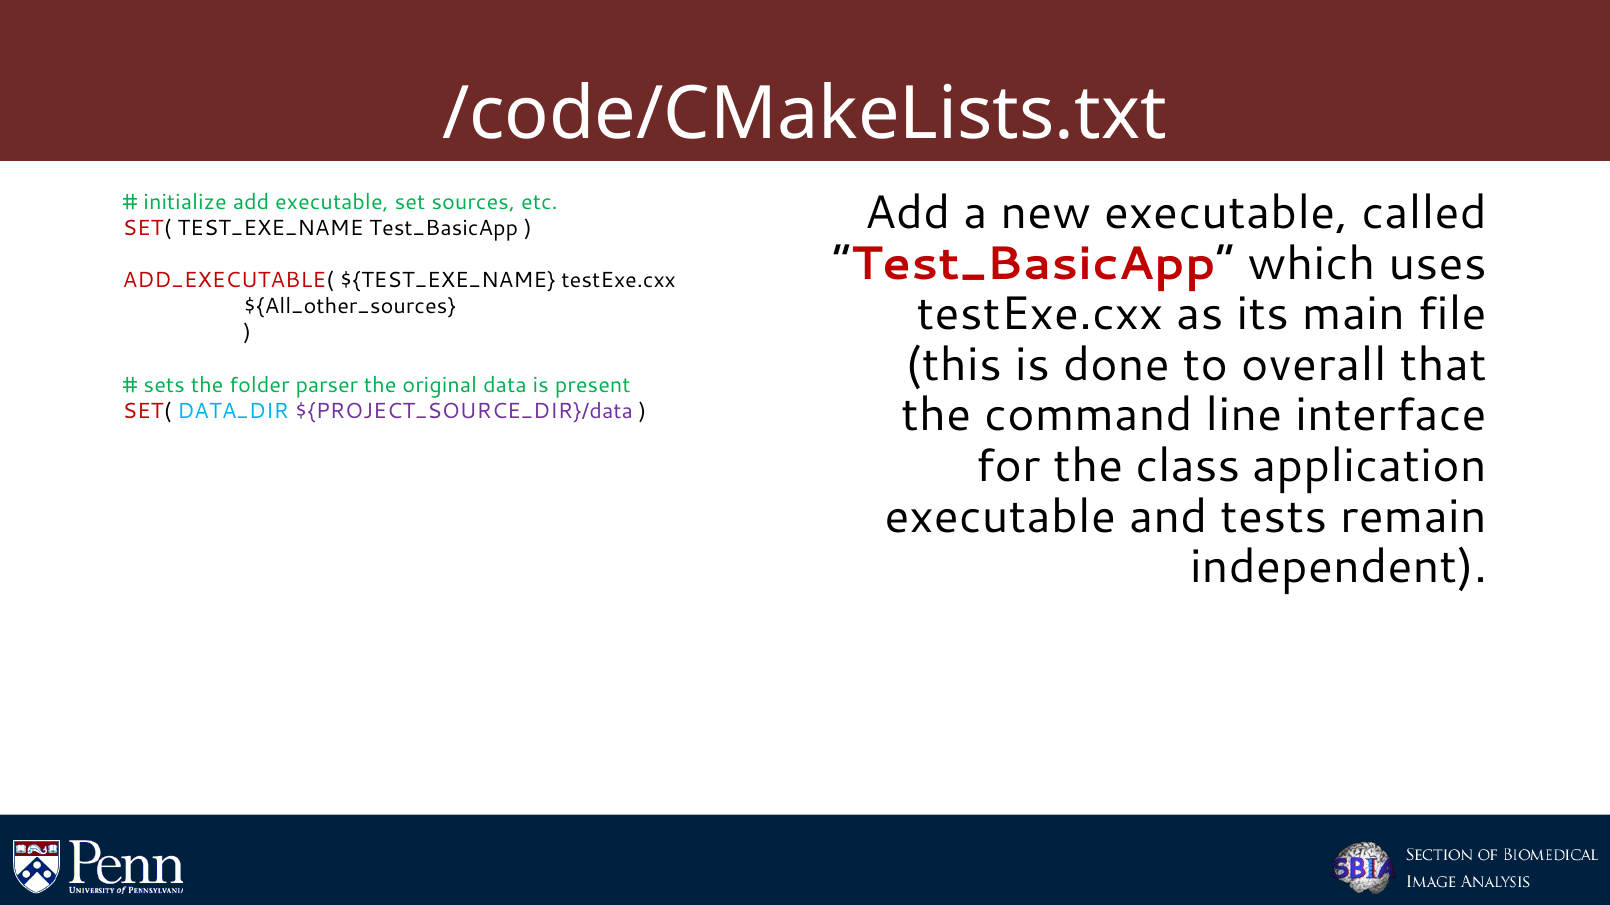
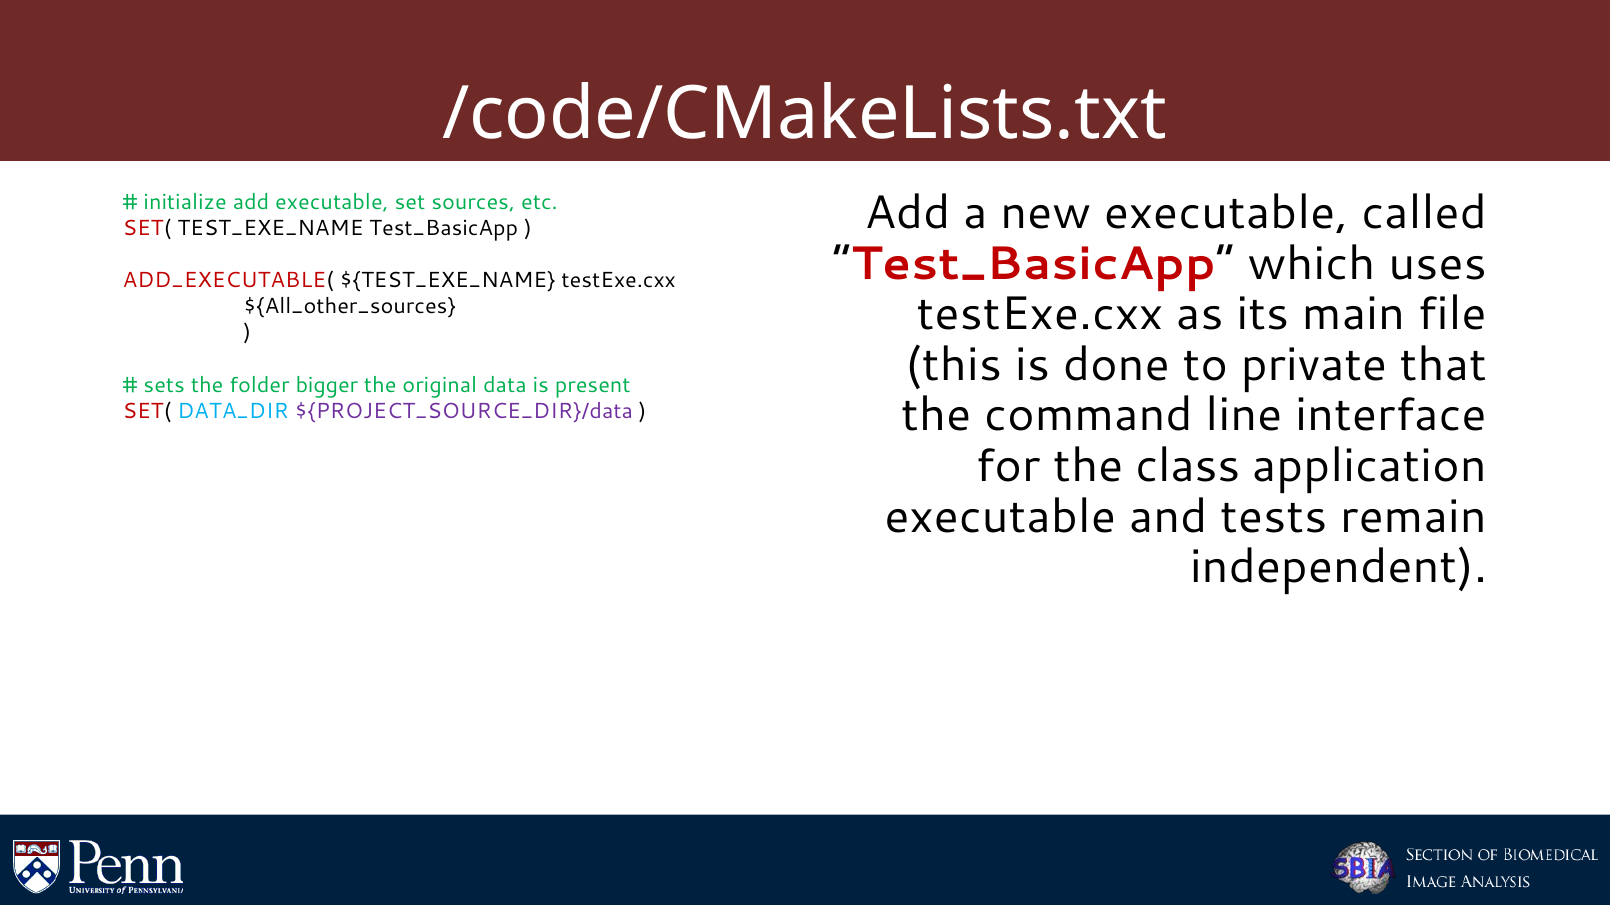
overall: overall -> private
parser: parser -> bigger
